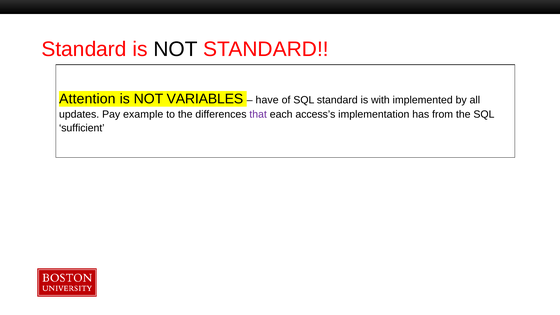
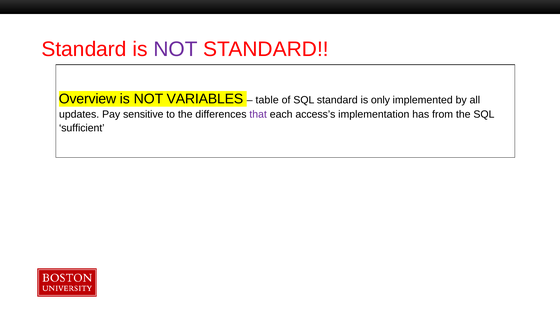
NOT at (176, 49) colour: black -> purple
Attention: Attention -> Overview
have: have -> table
with: with -> only
example: example -> sensitive
